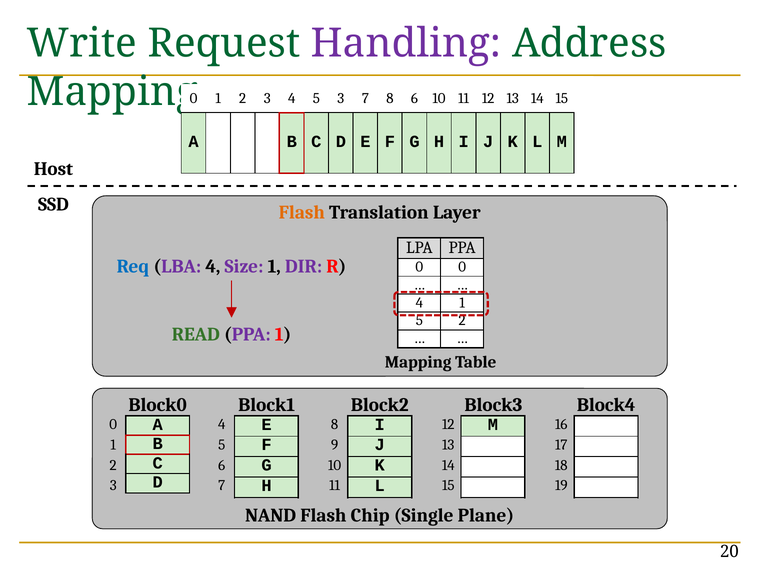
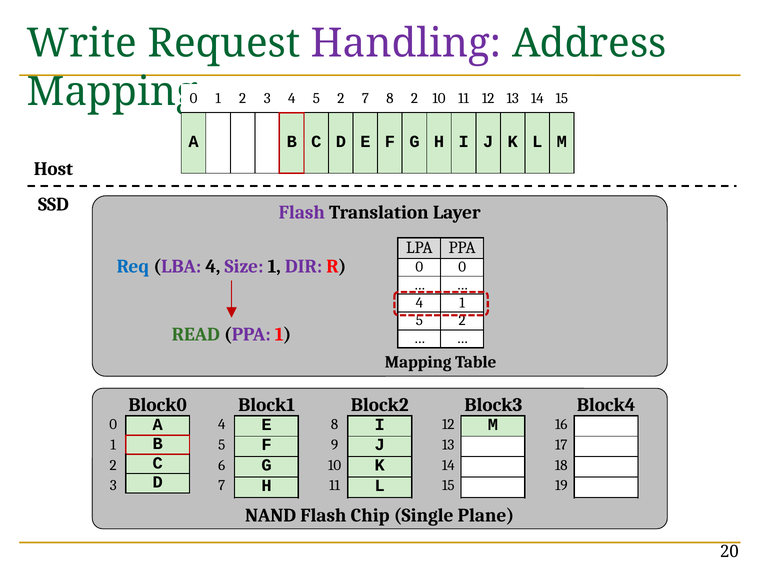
4 5 3: 3 -> 2
8 6: 6 -> 2
Flash at (302, 213) colour: orange -> purple
